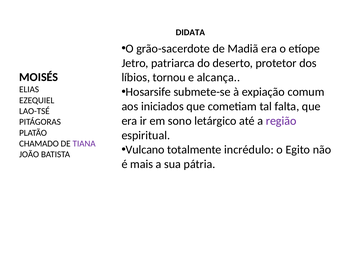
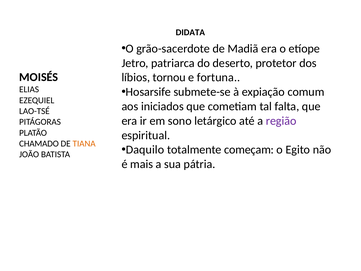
alcança: alcança -> fortuna
TIANA colour: purple -> orange
Vulcano: Vulcano -> Daquilo
incrédulo: incrédulo -> começam
